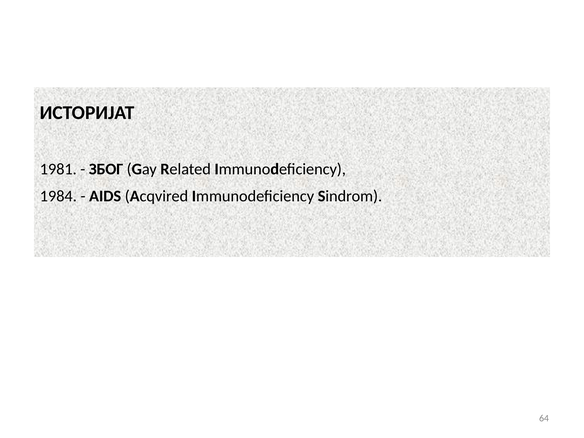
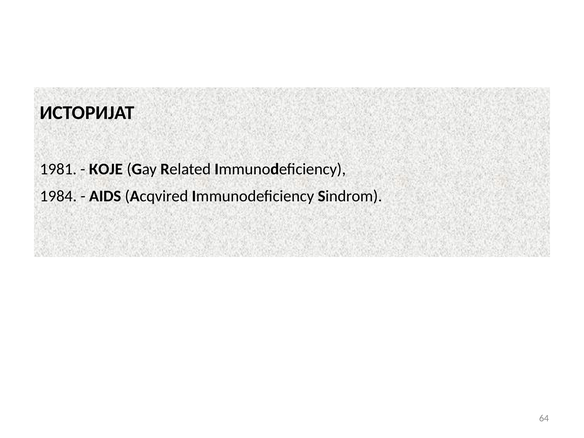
ЗБОГ: ЗБОГ -> КОЈЕ
